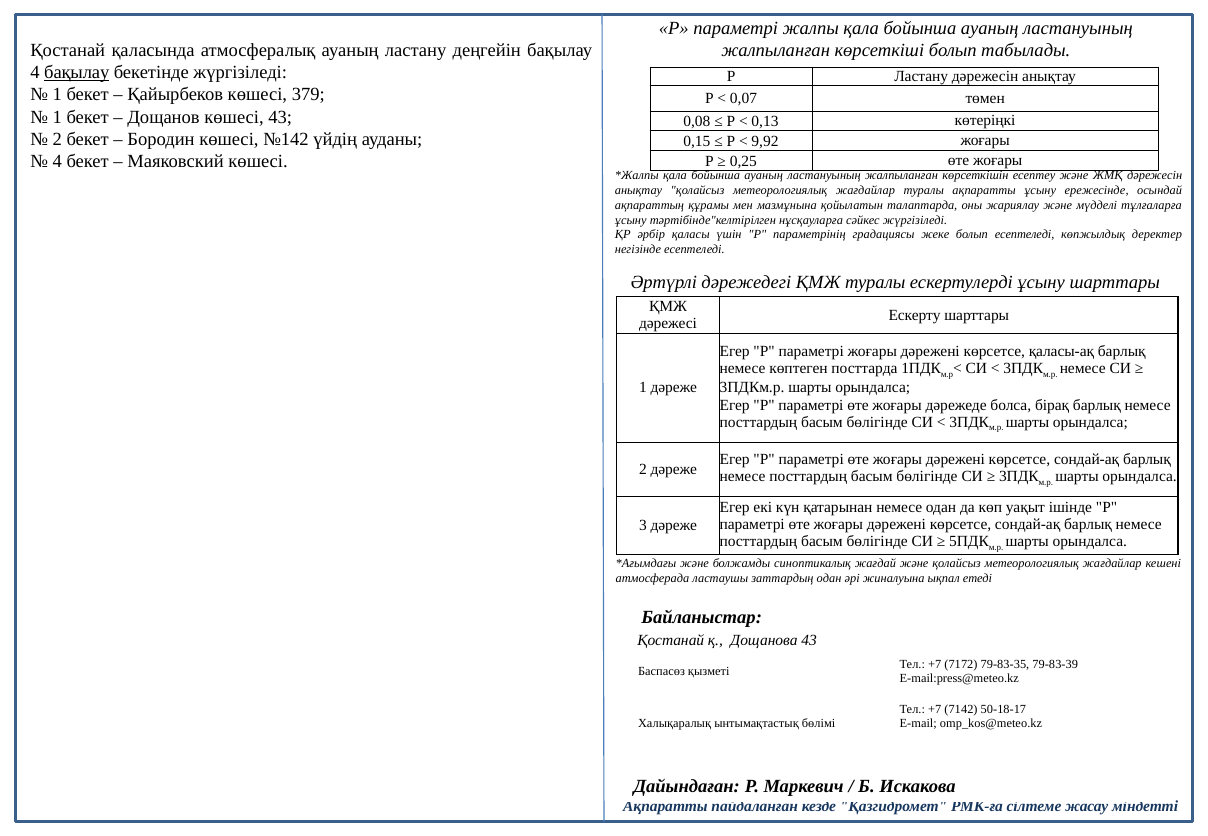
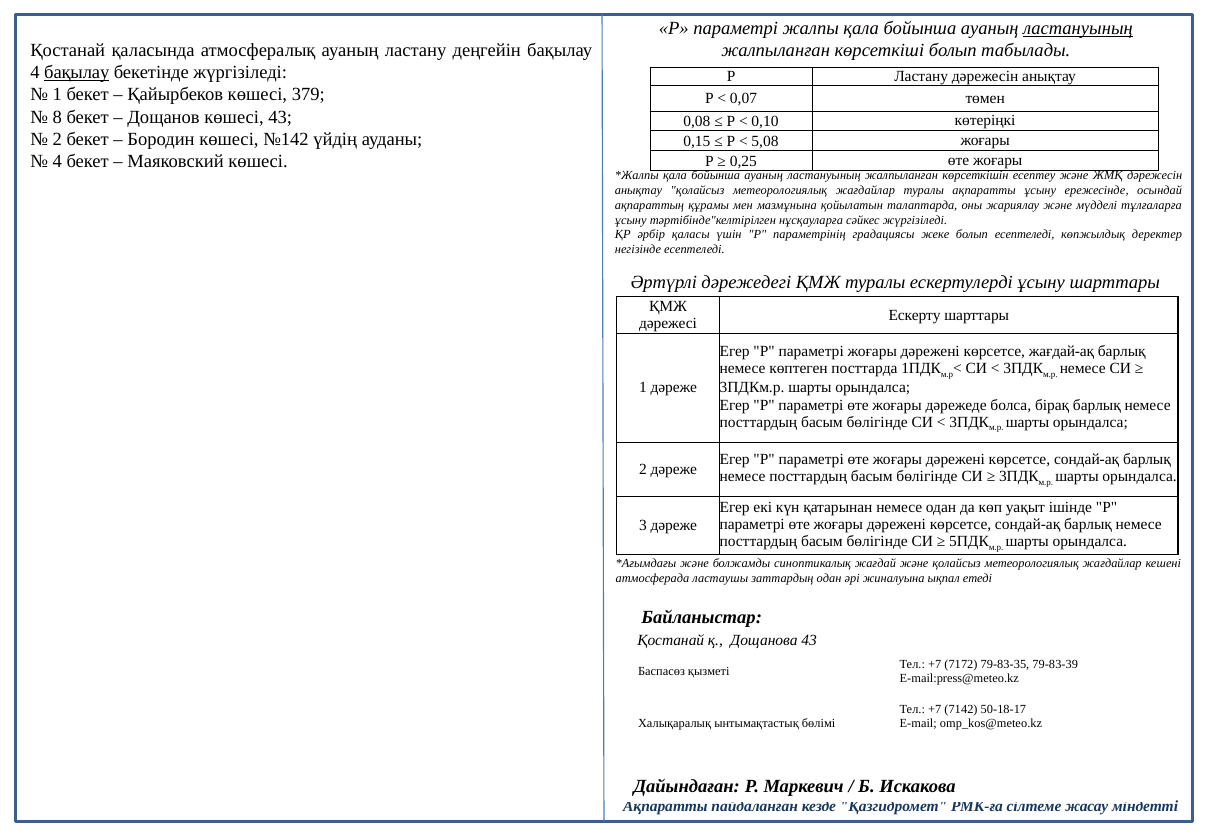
ластануының at (1078, 28) underline: none -> present
1 at (57, 117): 1 -> 8
0,13: 0,13 -> 0,10
9,92: 9,92 -> 5,08
қаласы-ақ: қаласы-ақ -> жағдай-ақ
